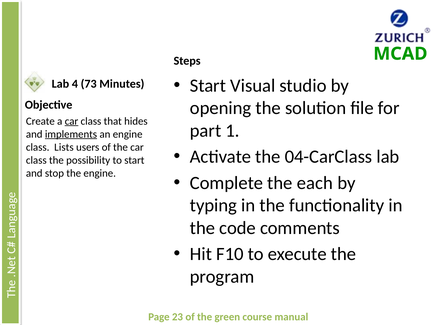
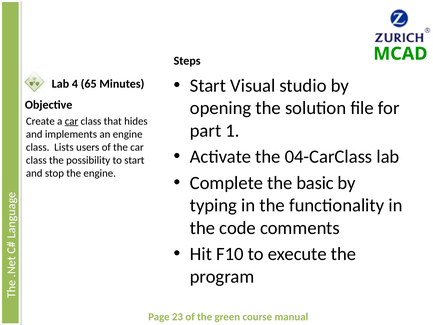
73: 73 -> 65
implements underline: present -> none
each: each -> basic
